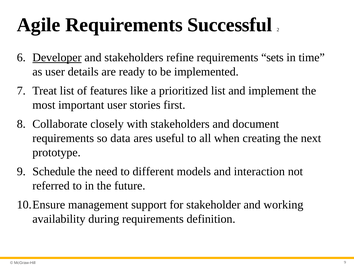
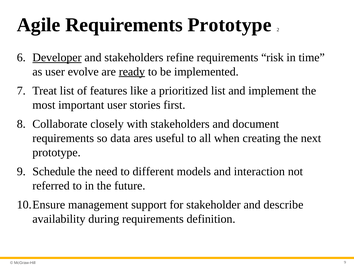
Requirements Successful: Successful -> Prototype
sets: sets -> risk
details: details -> evolve
ready underline: none -> present
working: working -> describe
